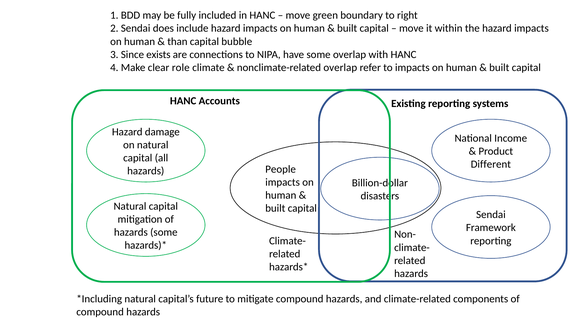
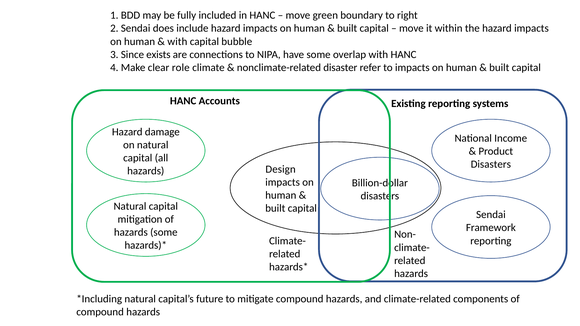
than at (177, 41): than -> with
nonclimate-related overlap: overlap -> disaster
Different at (491, 165): Different -> Disasters
People: People -> Design
